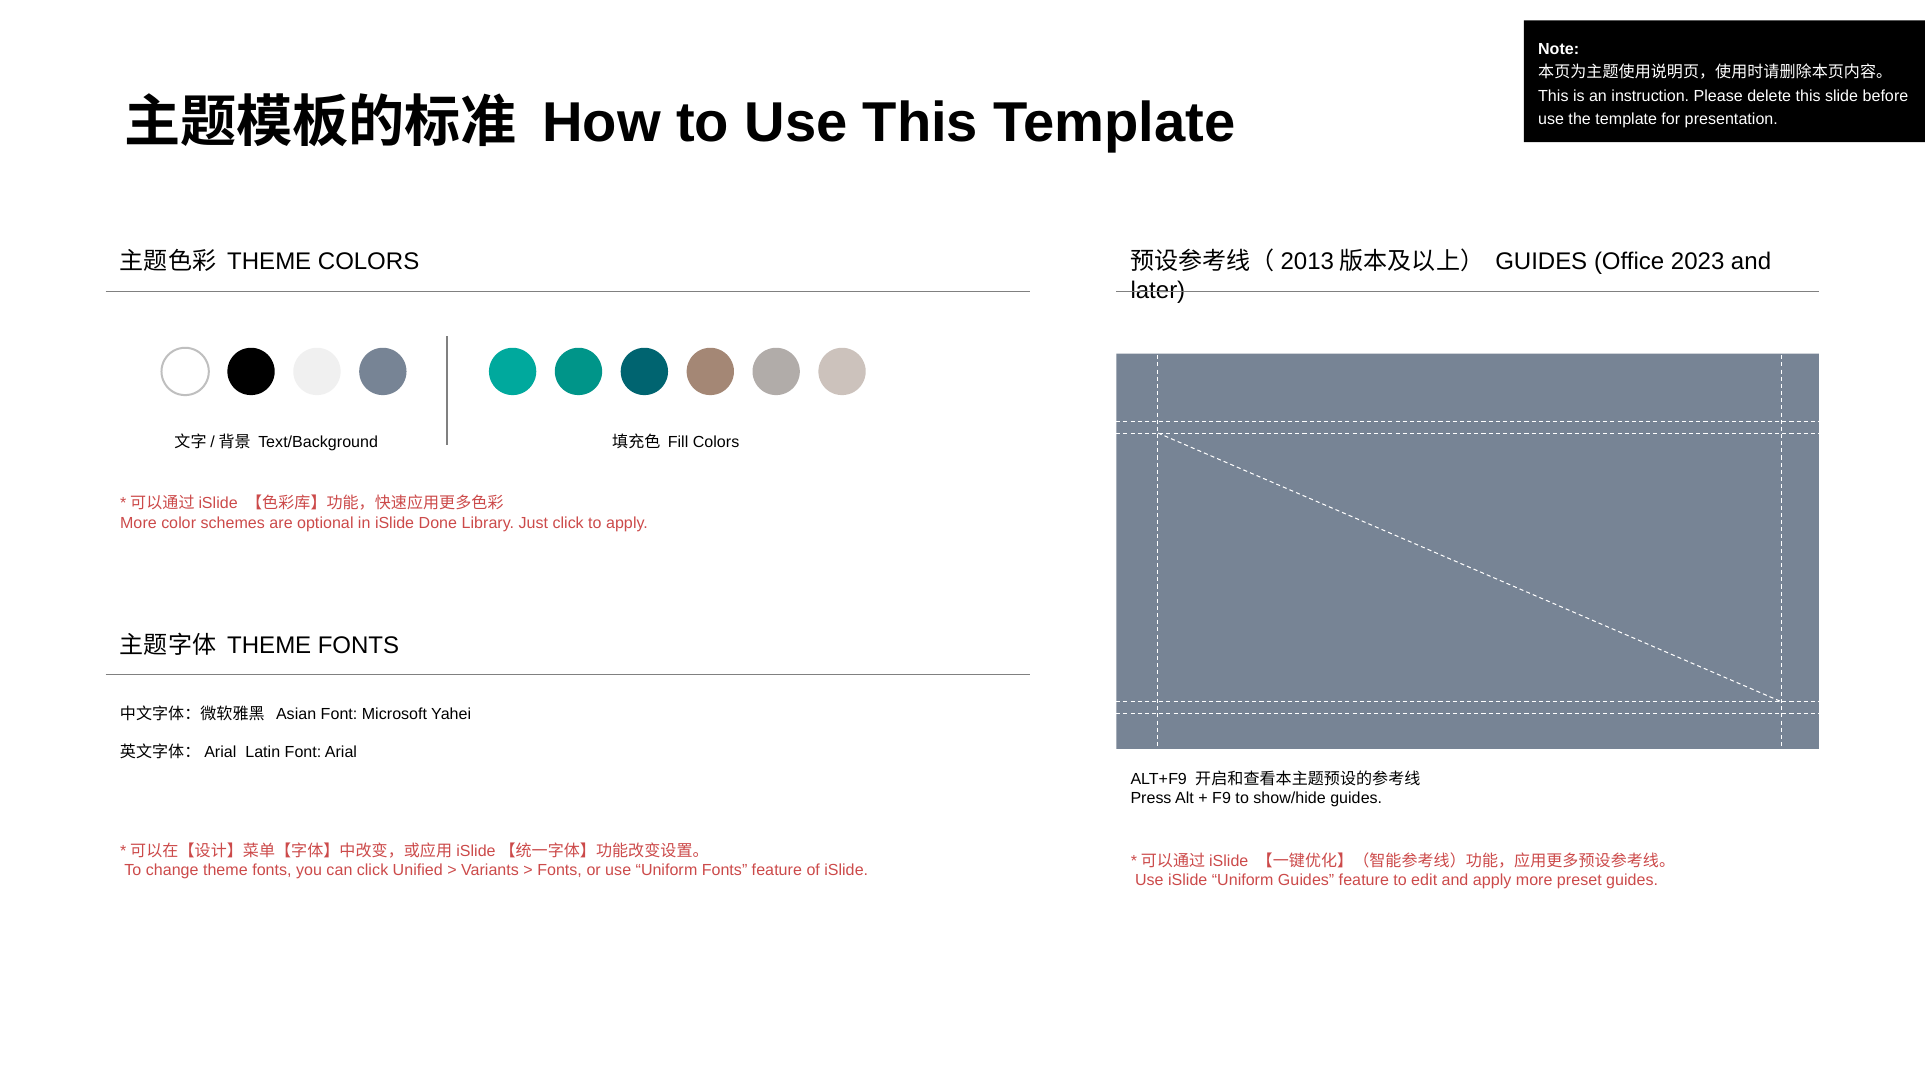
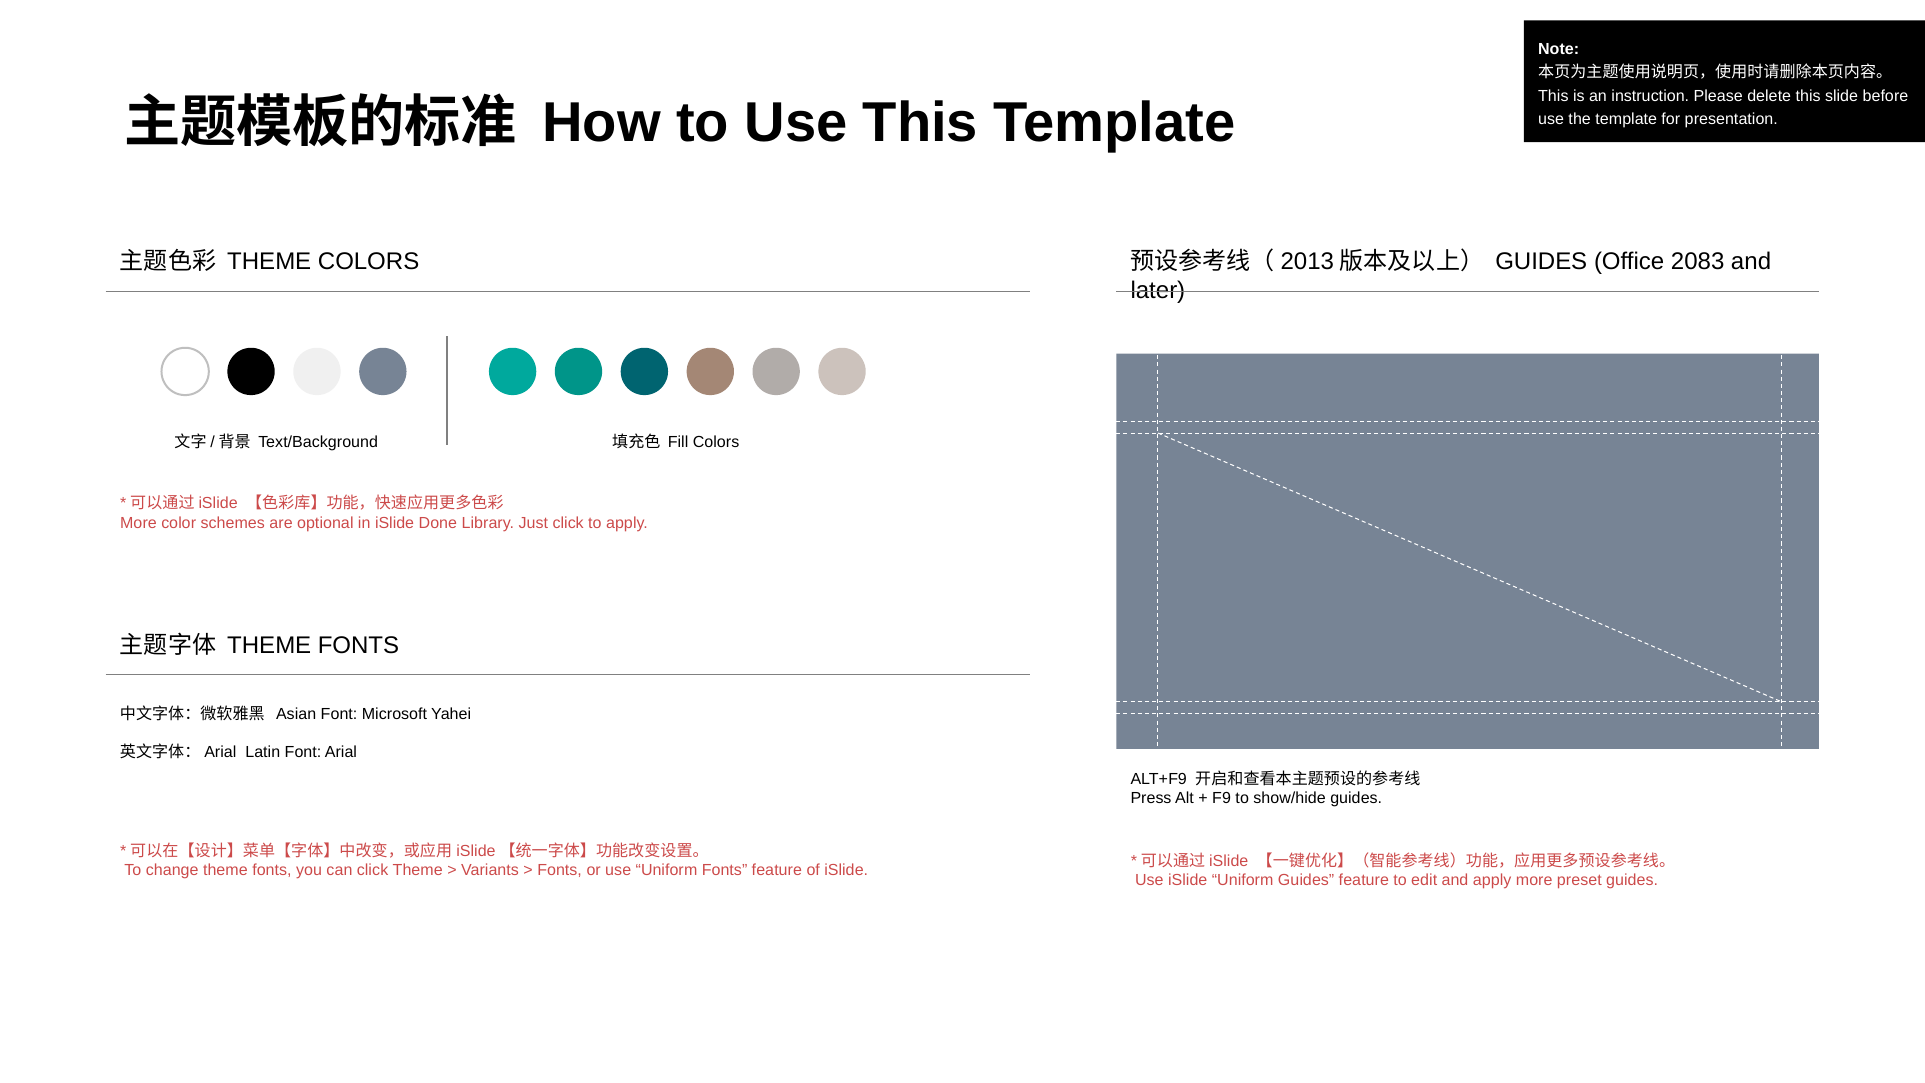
2023: 2023 -> 2083
click Unified: Unified -> Theme
